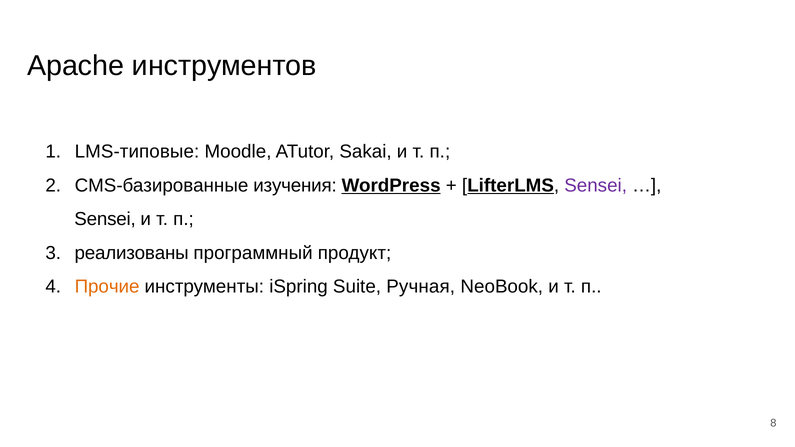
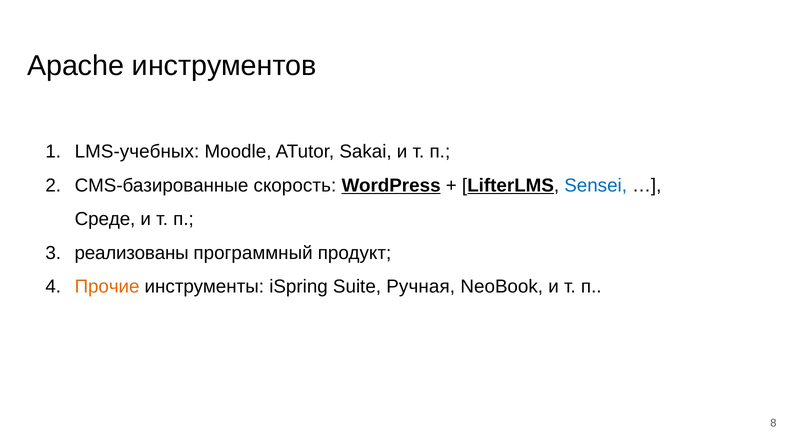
LMS-типовые: LMS-типовые -> LMS-учебных
изучения: изучения -> скорость
Sensei at (596, 185) colour: purple -> blue
Sensei at (105, 219): Sensei -> Среде
